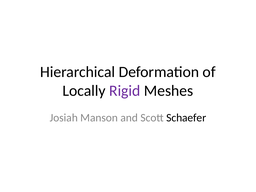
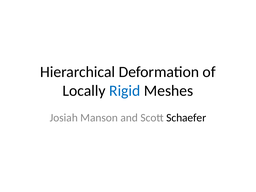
Rigid colour: purple -> blue
